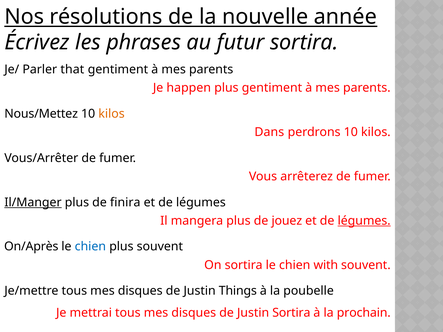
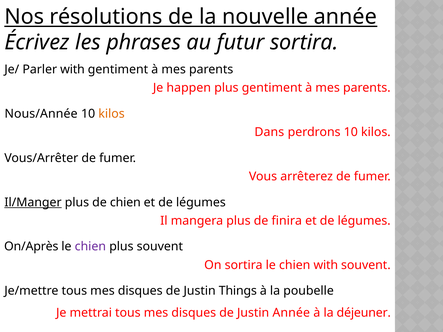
Parler that: that -> with
Nous/Mettez: Nous/Mettez -> Nous/Année
de finira: finira -> chien
jouez: jouez -> finira
légumes at (364, 221) underline: present -> none
chien at (90, 247) colour: blue -> purple
Justin Sortira: Sortira -> Année
prochain: prochain -> déjeuner
